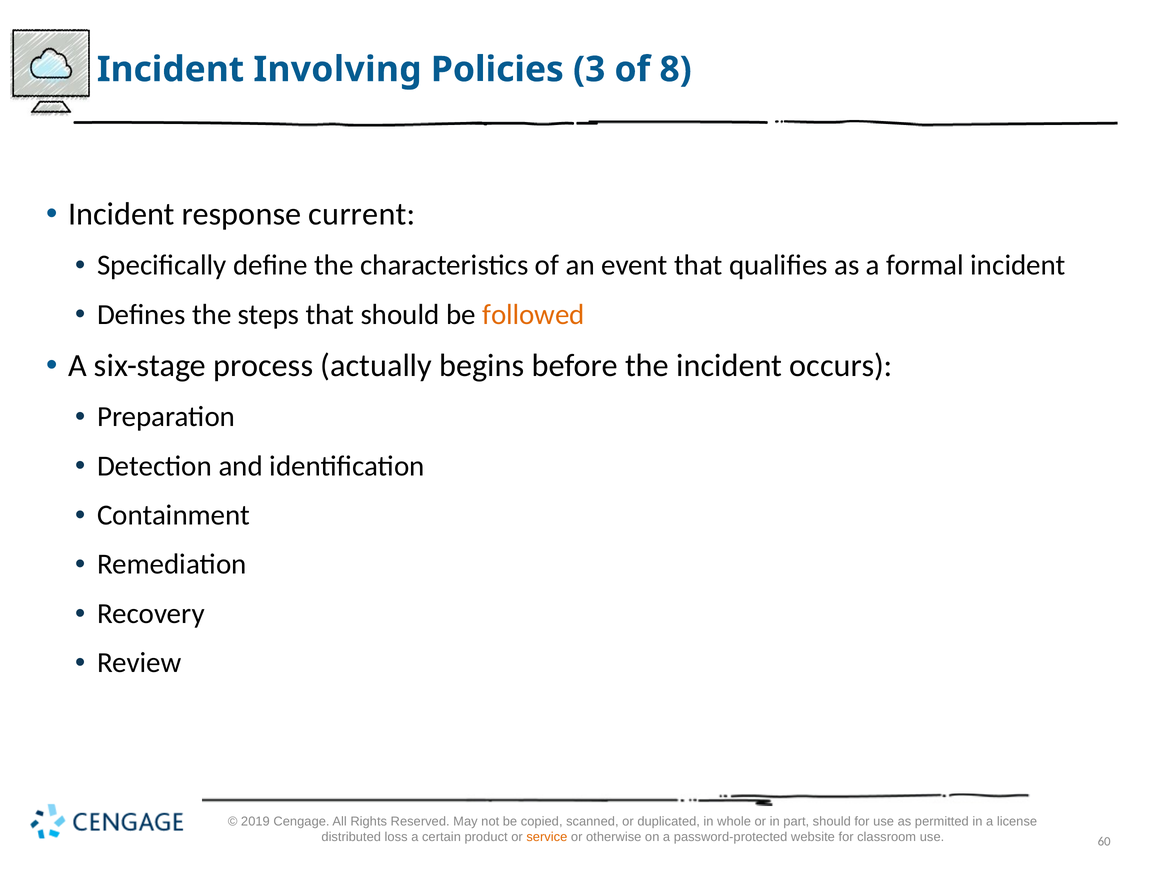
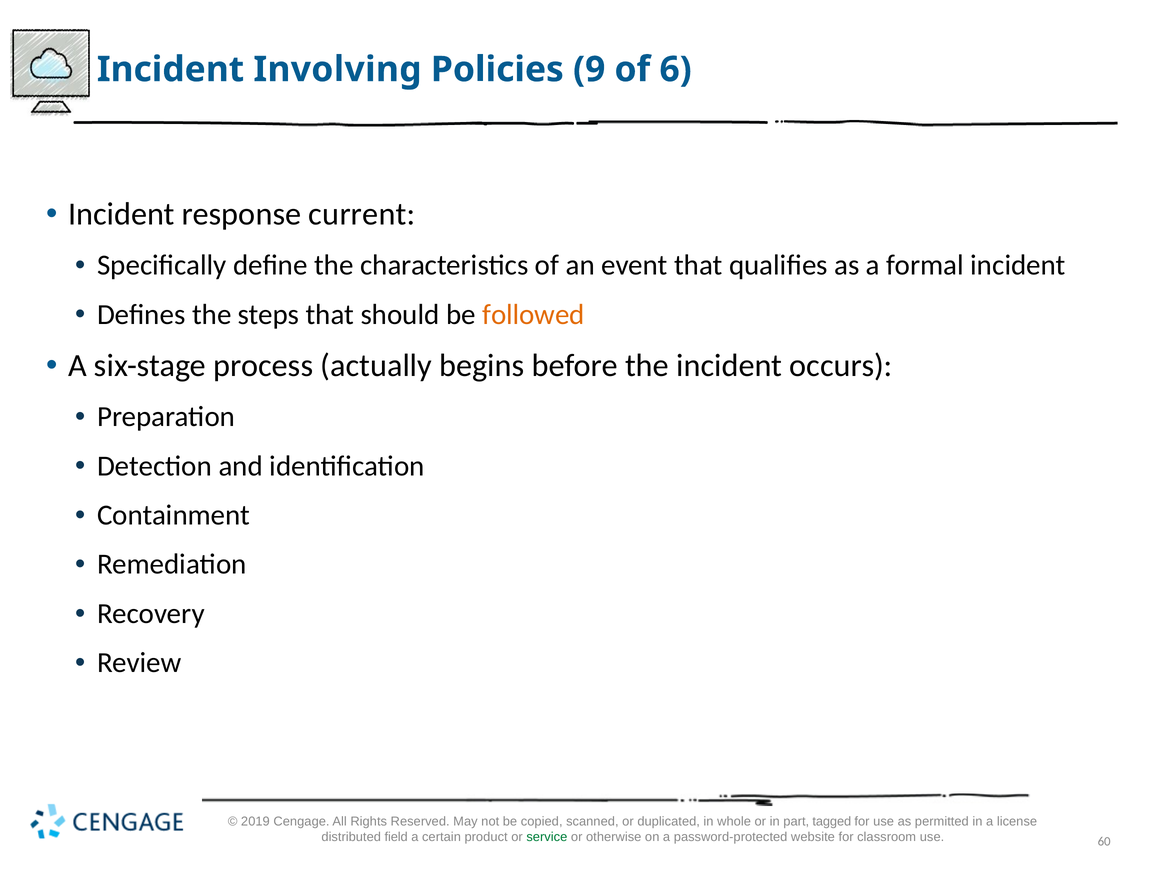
3: 3 -> 9
8: 8 -> 6
part should: should -> tagged
loss: loss -> field
service colour: orange -> green
